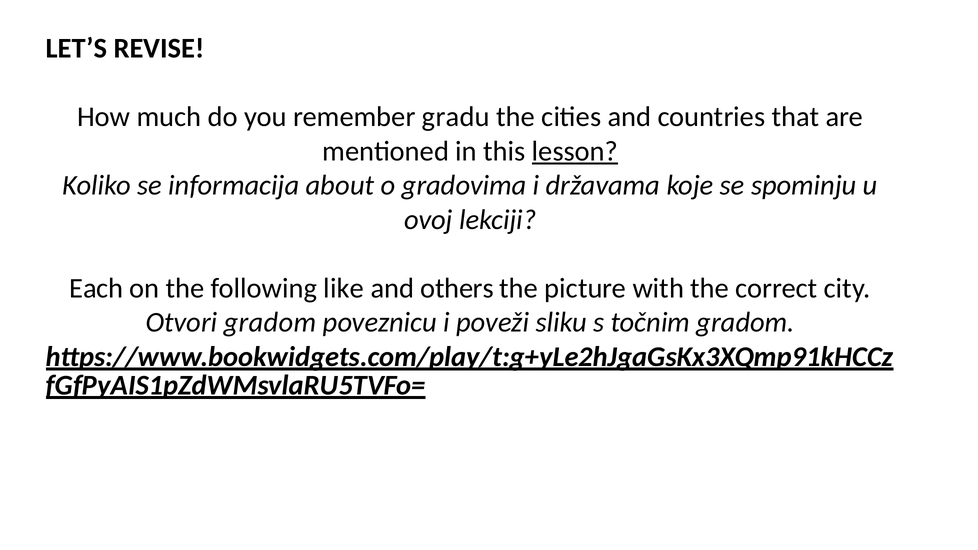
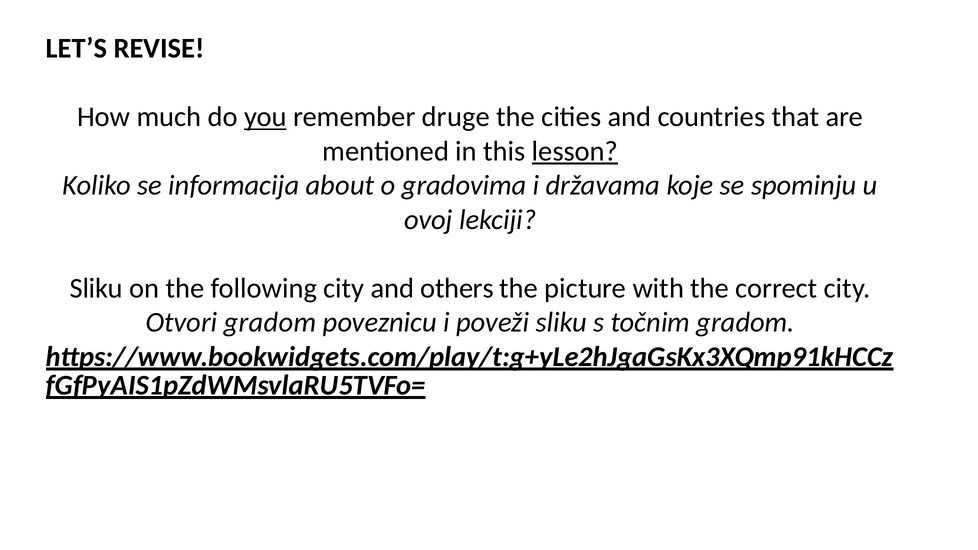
you underline: none -> present
gradu: gradu -> druge
Each at (96, 288): Each -> Sliku
following like: like -> city
